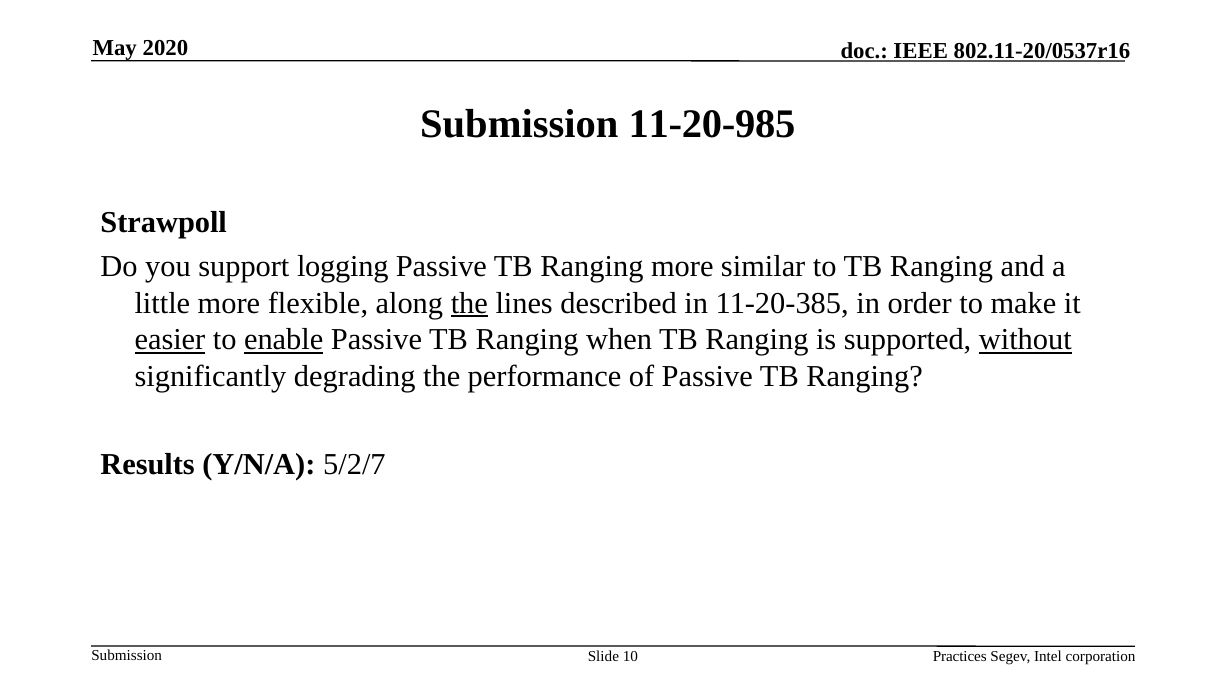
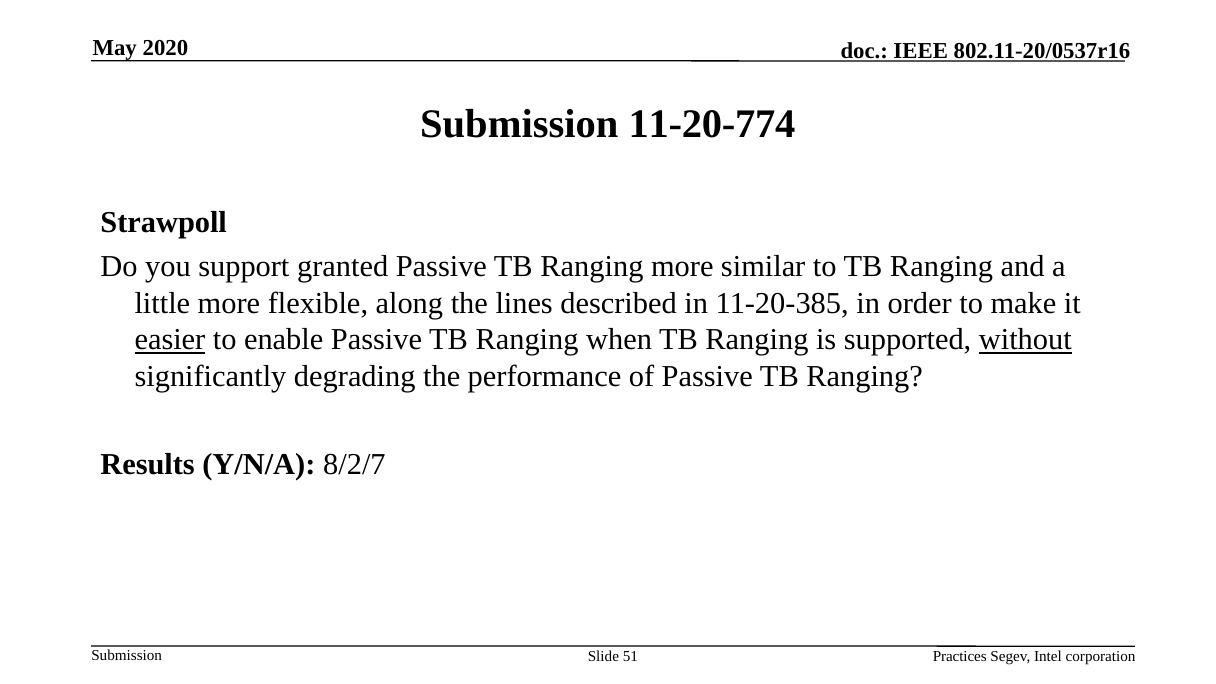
11-20-985: 11-20-985 -> 11-20-774
logging: logging -> granted
the at (469, 303) underline: present -> none
enable underline: present -> none
5/2/7: 5/2/7 -> 8/2/7
10: 10 -> 51
